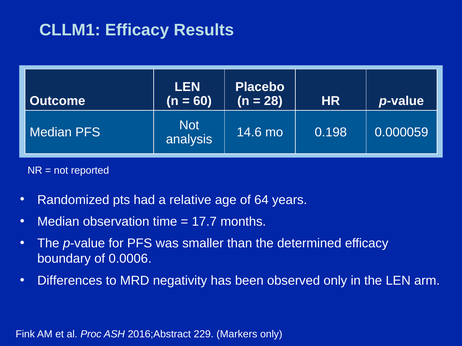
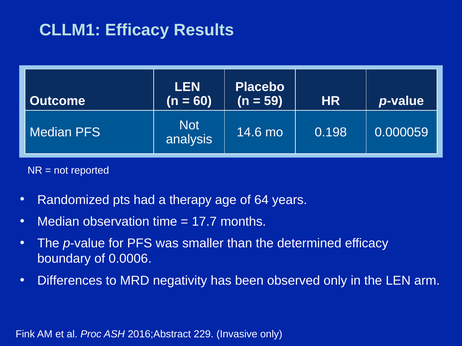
28: 28 -> 59
relative: relative -> therapy
Markers: Markers -> Invasive
